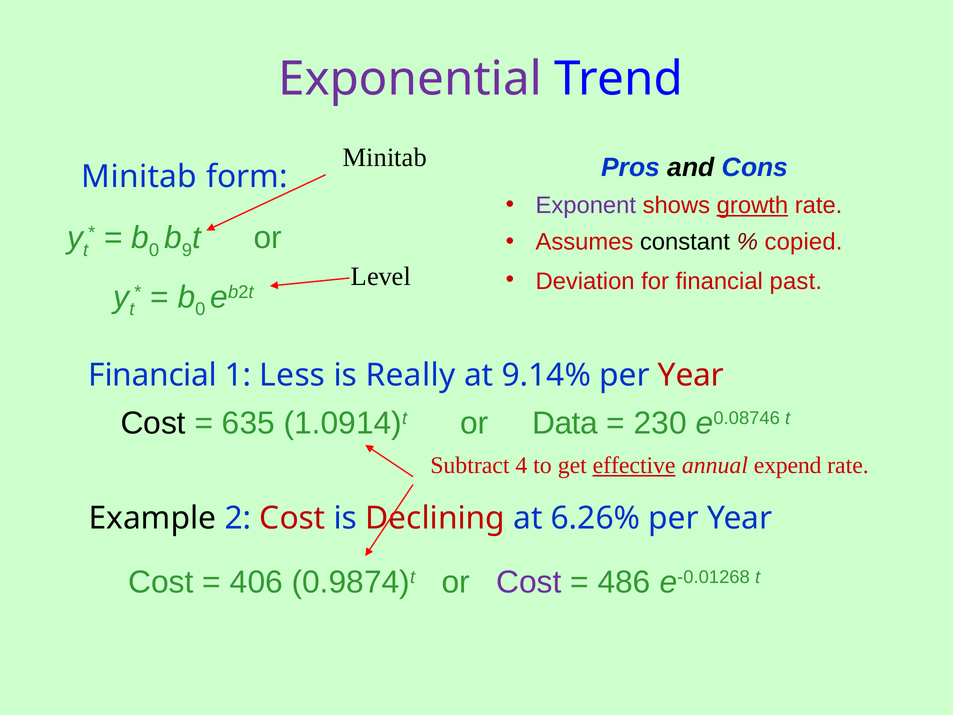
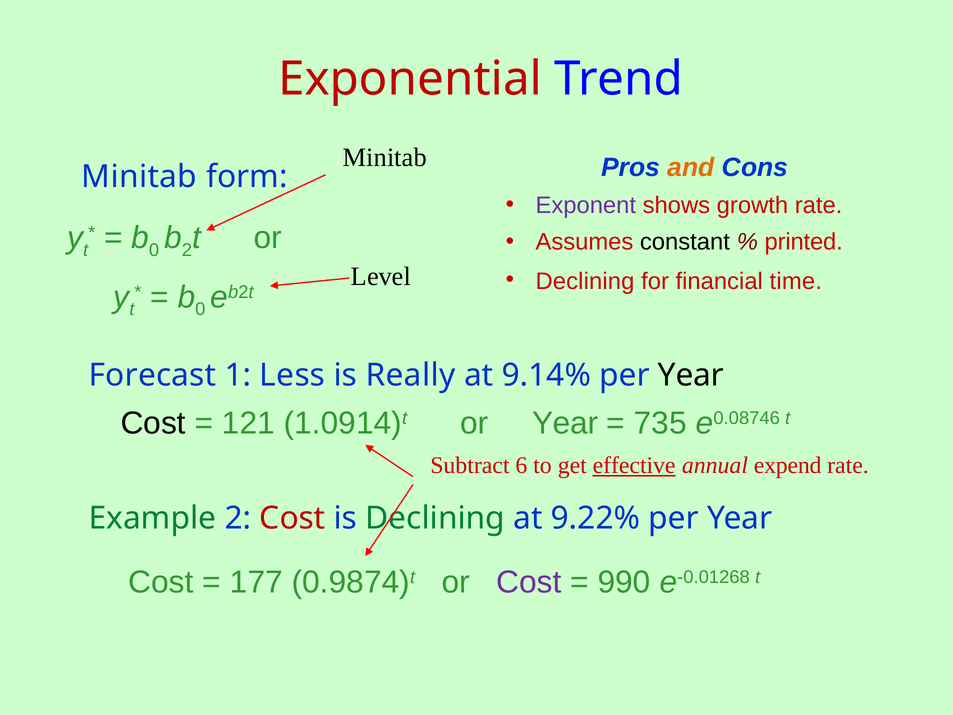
Exponential colour: purple -> red
and colour: black -> orange
growth underline: present -> none
9 at (187, 250): 9 -> 2
copied: copied -> printed
Deviation at (585, 281): Deviation -> Declining
past: past -> time
Financial at (153, 375): Financial -> Forecast
Year at (691, 375) colour: red -> black
635: 635 -> 121
or Data: Data -> Year
230: 230 -> 735
4: 4 -> 6
Example colour: black -> green
Declining at (435, 518) colour: red -> green
6.26%: 6.26% -> 9.22%
406: 406 -> 177
486: 486 -> 990
